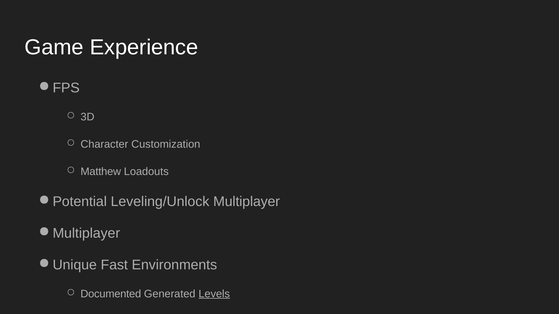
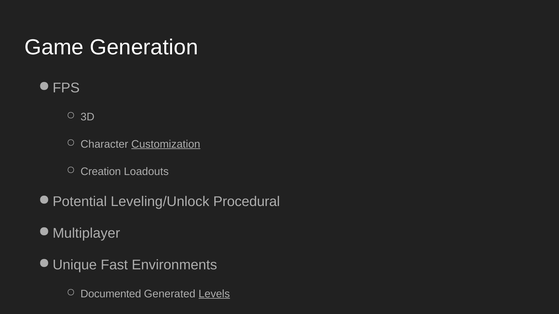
Experience: Experience -> Generation
Customization underline: none -> present
Matthew: Matthew -> Creation
Multiplayer: Multiplayer -> Procedural
